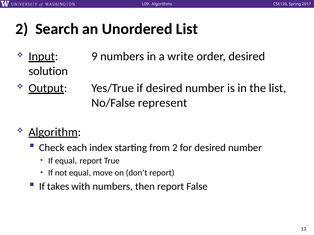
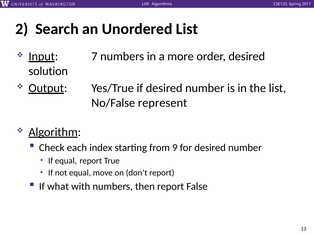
9: 9 -> 7
write: write -> more
from 2: 2 -> 9
takes: takes -> what
